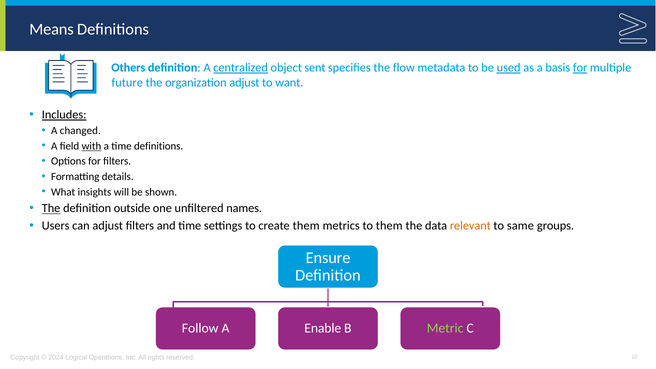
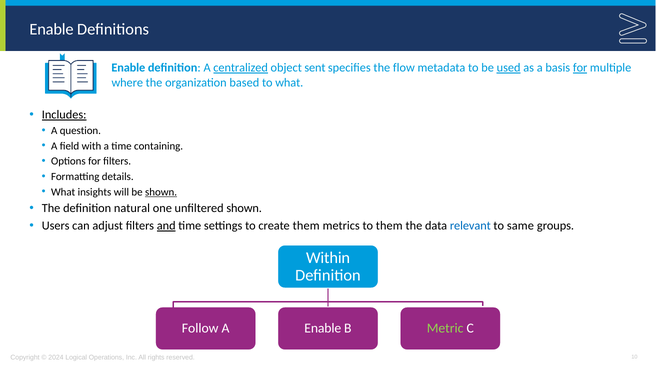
Means at (52, 29): Means -> Enable
Others at (128, 68): Others -> Enable
future: future -> where
organization adjust: adjust -> based
to want: want -> what
changed: changed -> question
with underline: present -> none
time definitions: definitions -> containing
shown at (161, 192) underline: none -> present
The at (51, 208) underline: present -> none
outside: outside -> natural
unfiltered names: names -> shown
and underline: none -> present
relevant colour: orange -> blue
Ensure: Ensure -> Within
